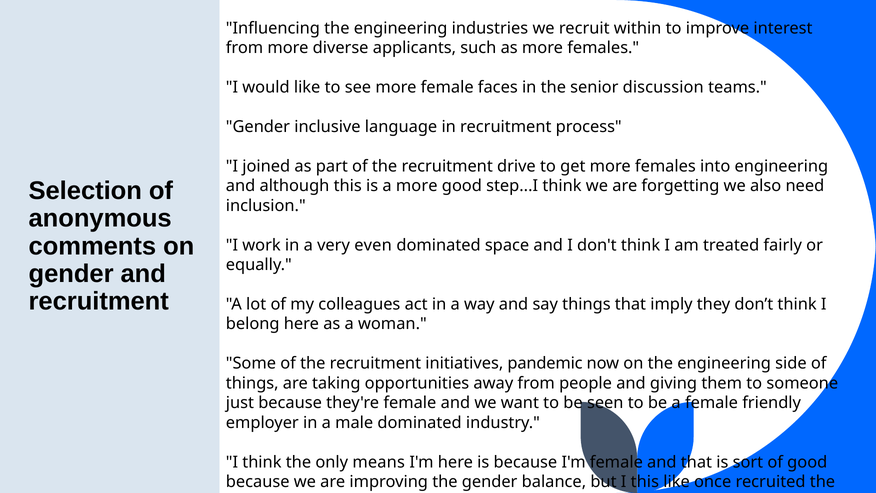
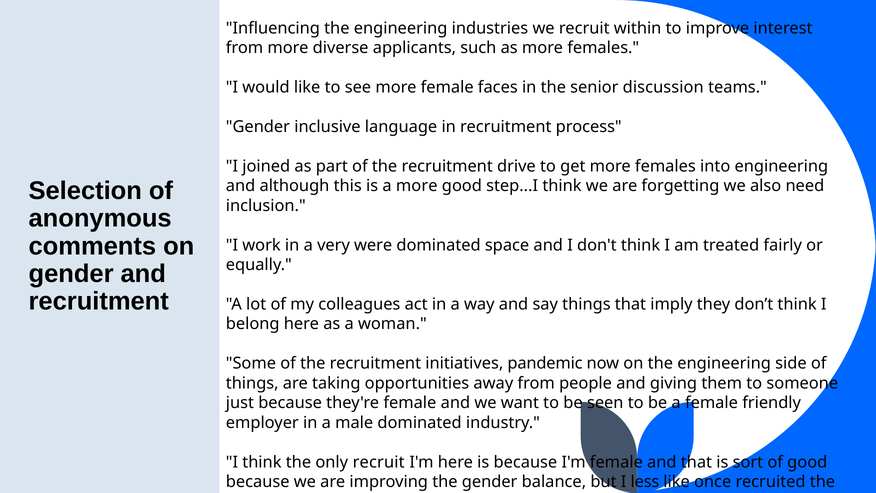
even: even -> were
only means: means -> recruit
I this: this -> less
